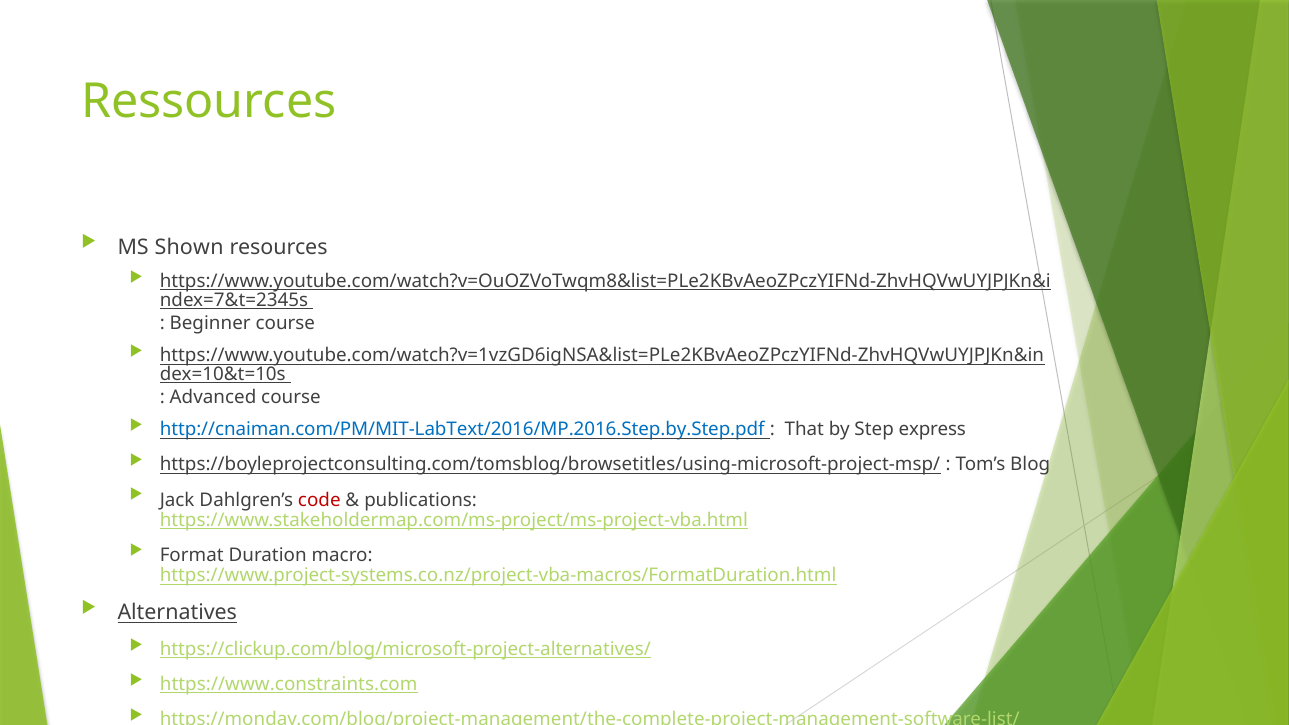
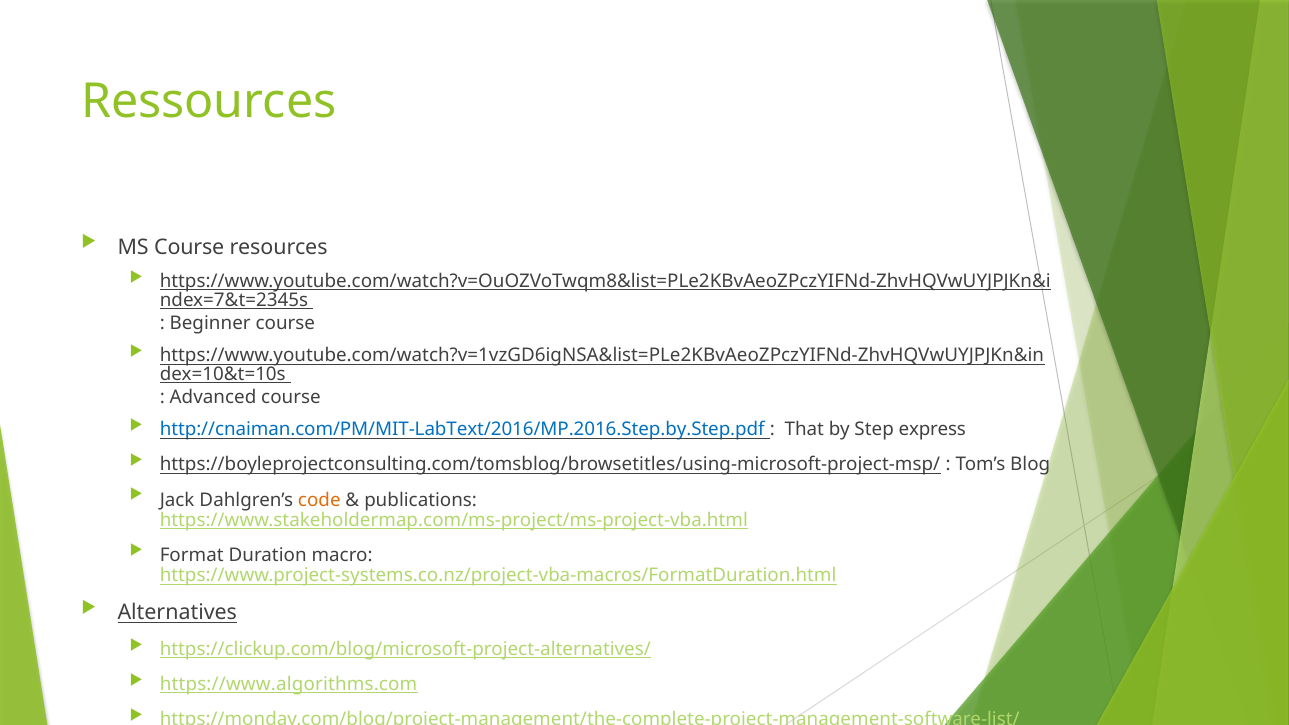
MS Shown: Shown -> Course
code colour: red -> orange
https://www.constraints.com: https://www.constraints.com -> https://www.algorithms.com
